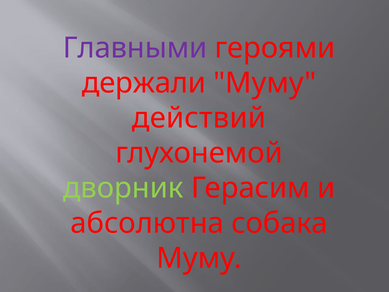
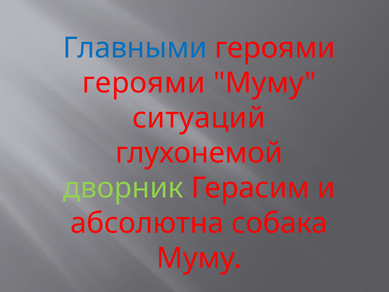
Главными colour: purple -> blue
держали at (144, 83): держали -> героями
действий: действий -> ситуаций
